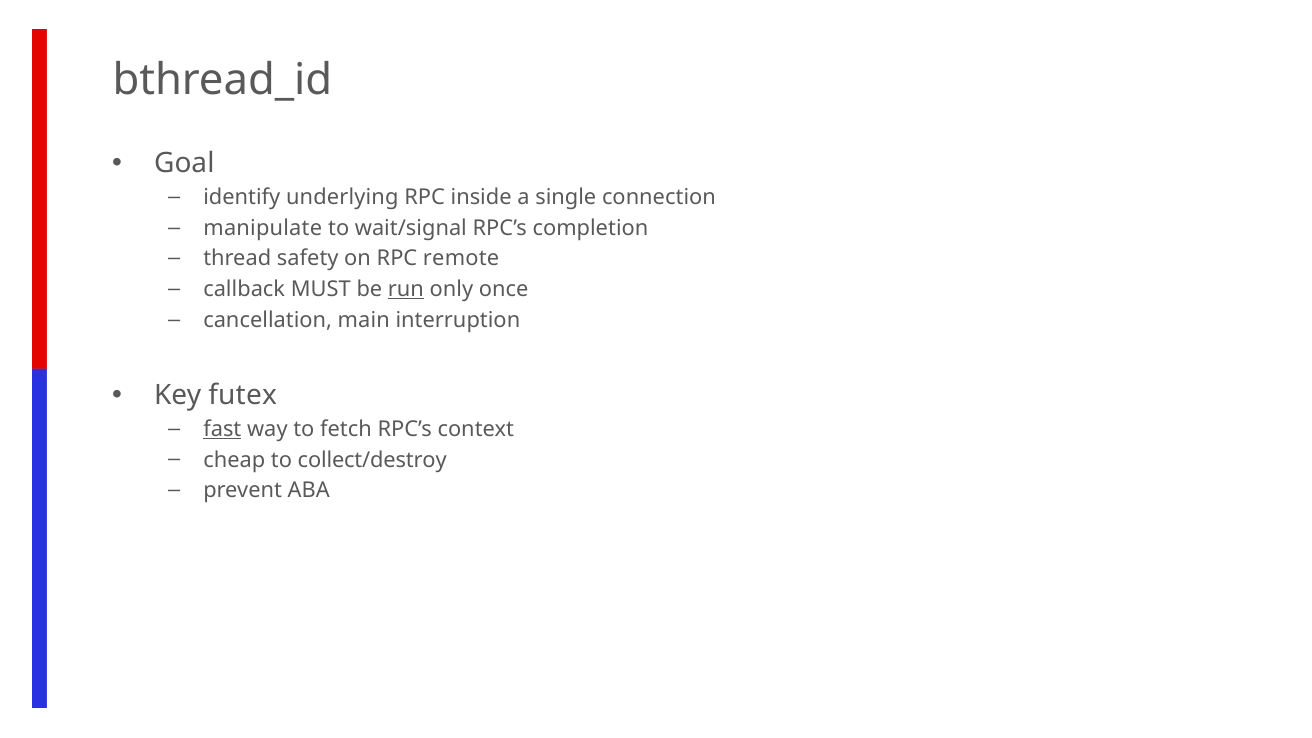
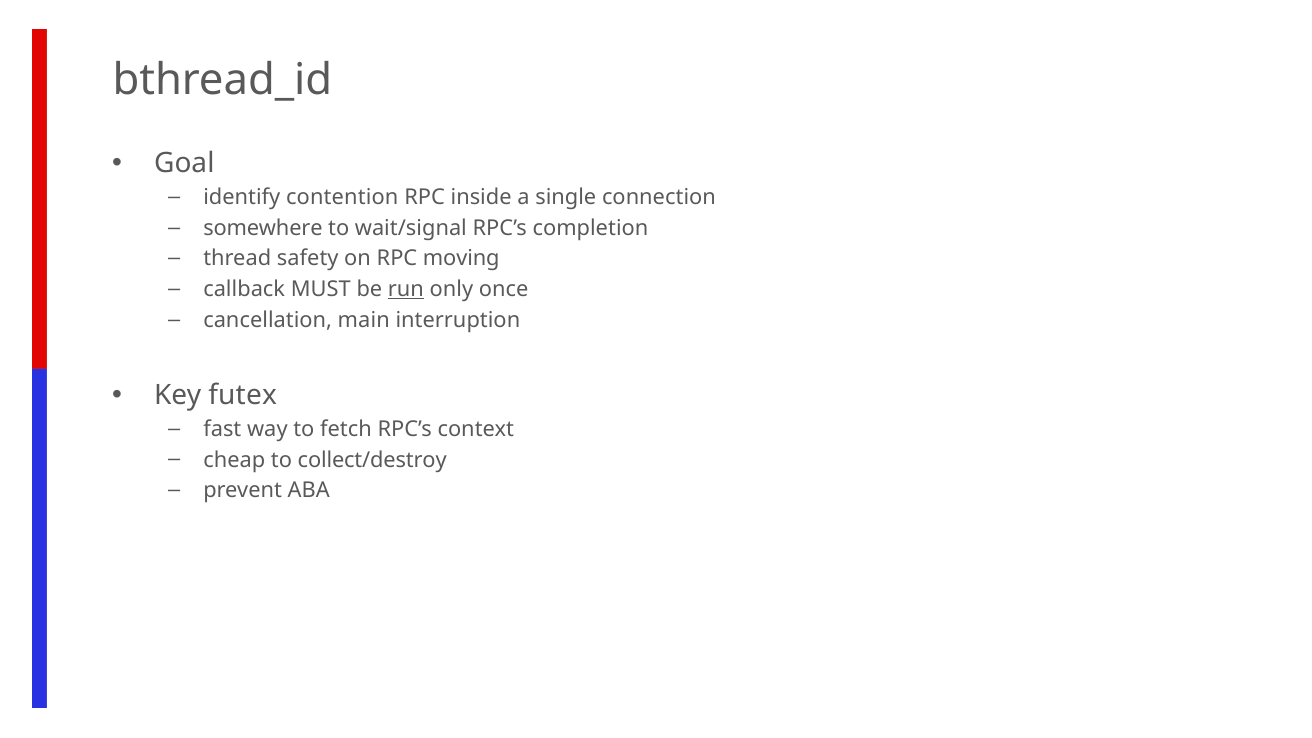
underlying: underlying -> contention
manipulate: manipulate -> somewhere
remote: remote -> moving
fast underline: present -> none
